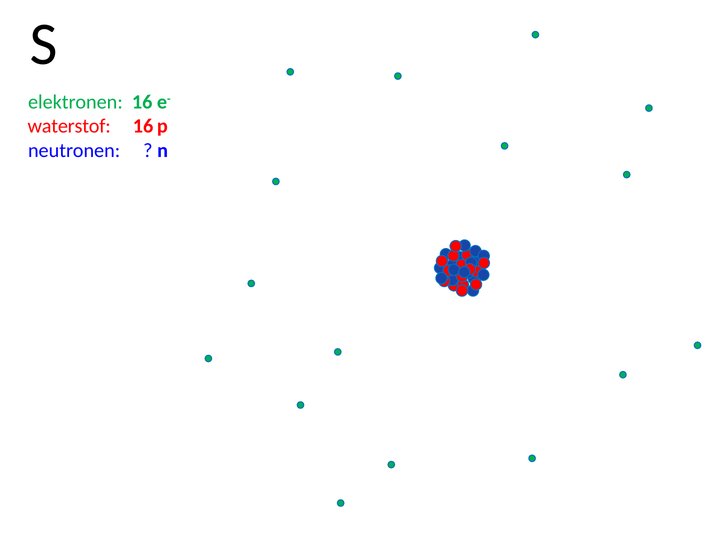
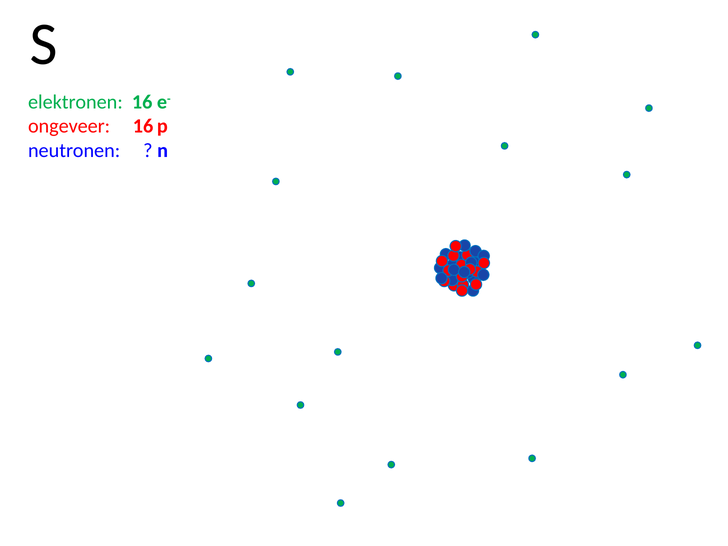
waterstof: waterstof -> ongeveer
